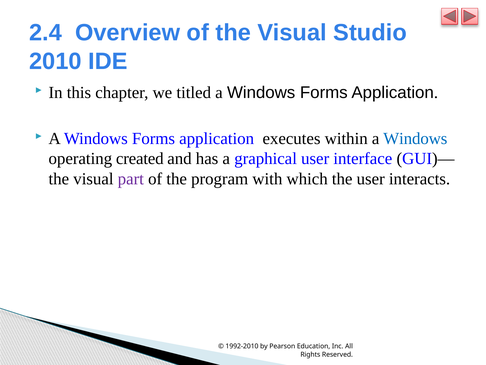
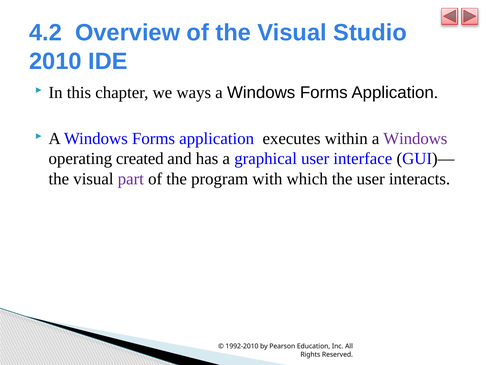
2.4: 2.4 -> 4.2
titled: titled -> ways
Windows at (415, 138) colour: blue -> purple
